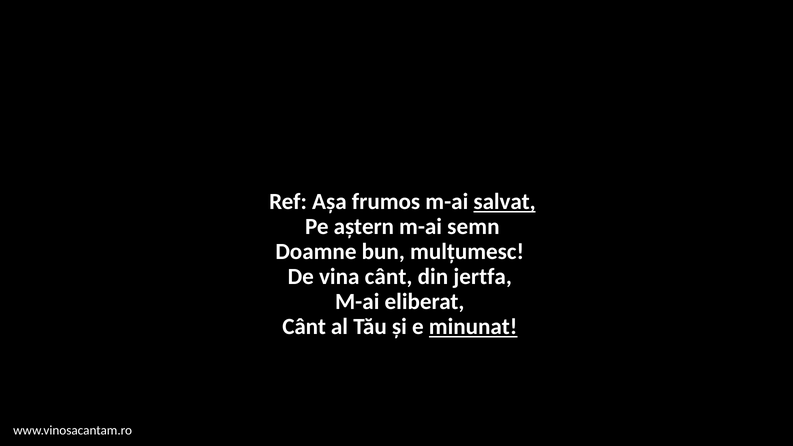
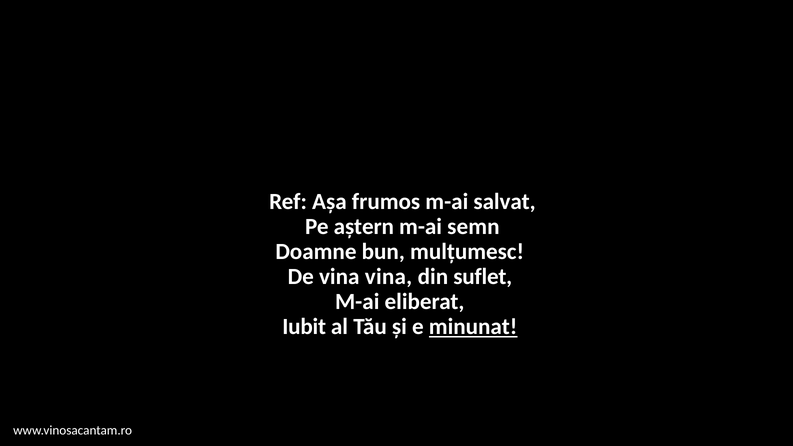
salvat underline: present -> none
vina cânt: cânt -> vina
jertfa: jertfa -> suflet
Cânt at (304, 327): Cânt -> Iubit
